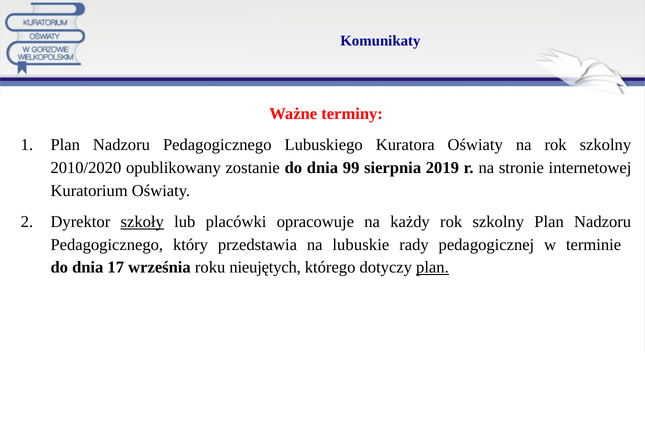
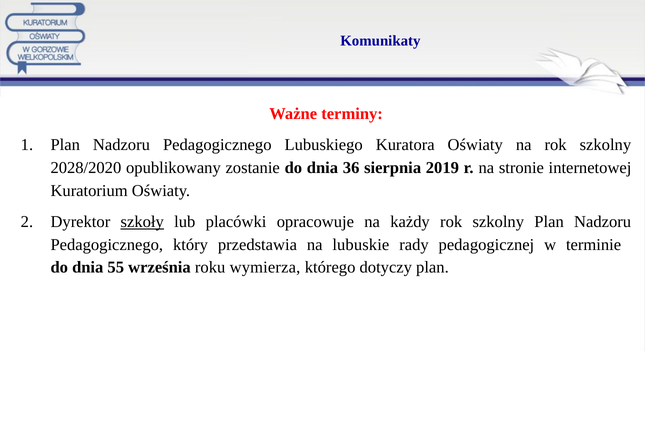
2010/2020: 2010/2020 -> 2028/2020
99: 99 -> 36
17: 17 -> 55
nieujętych: nieujętych -> wymierza
plan at (432, 267) underline: present -> none
